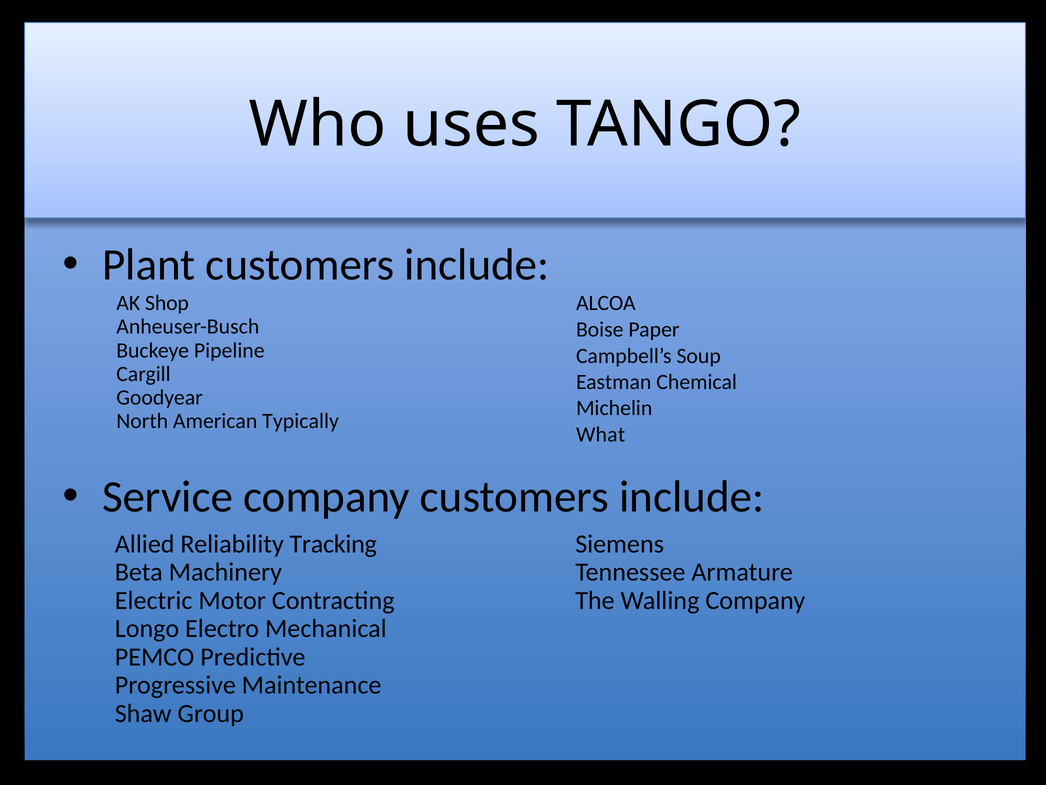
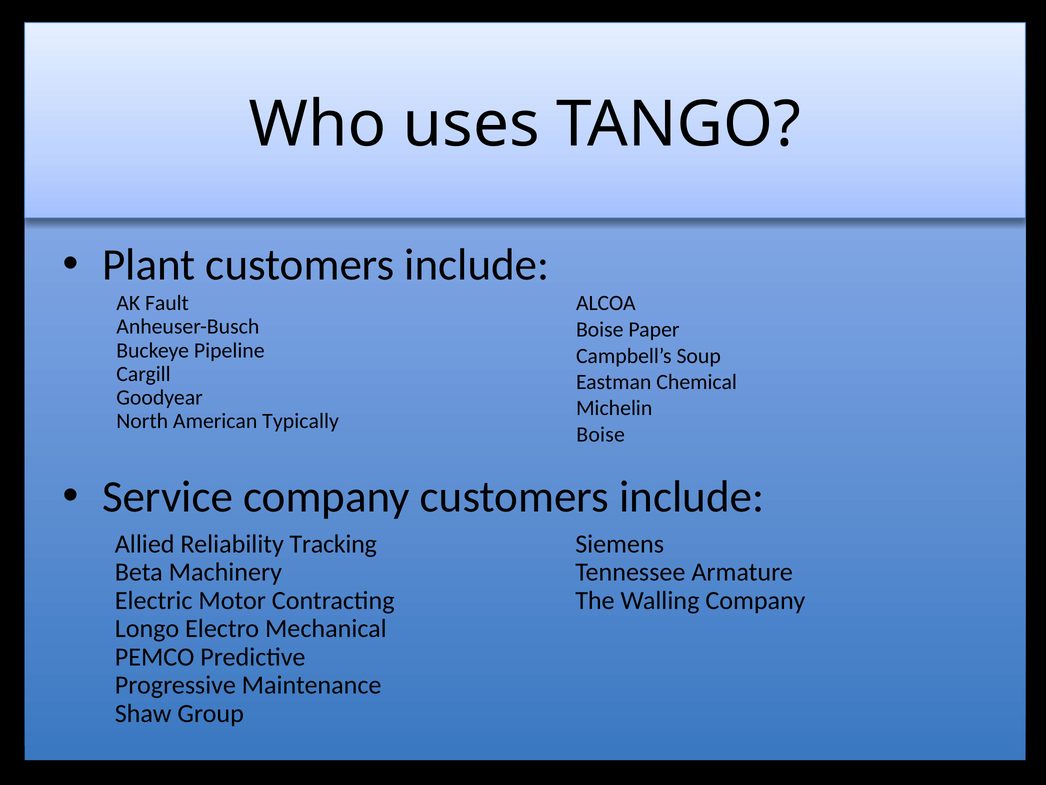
Shop: Shop -> Fault
What at (601, 434): What -> Boise
